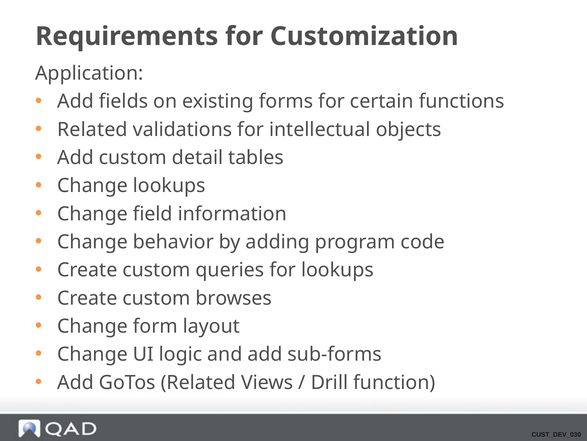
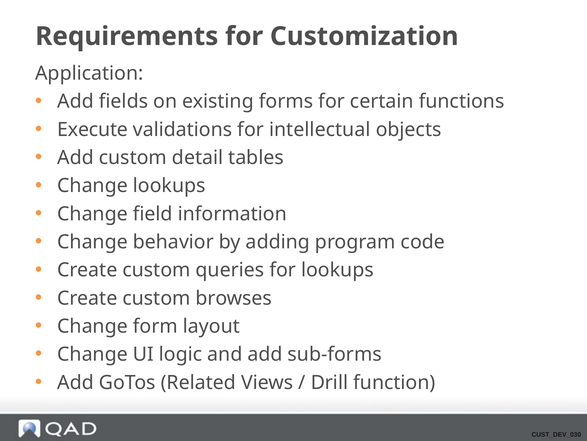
Related at (92, 129): Related -> Execute
